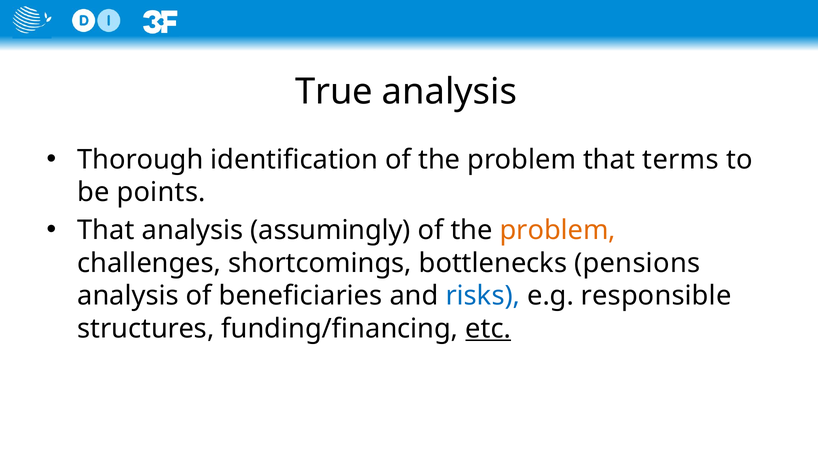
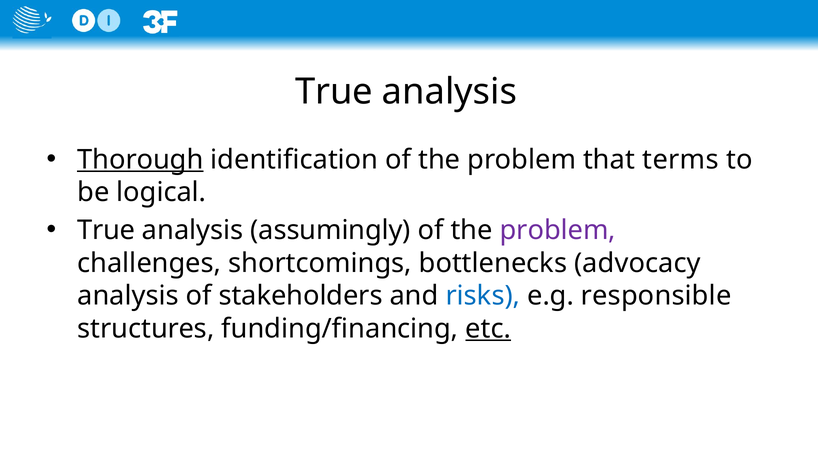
Thorough underline: none -> present
points: points -> logical
That at (106, 231): That -> True
problem at (558, 231) colour: orange -> purple
pensions: pensions -> advocacy
beneficiaries: beneficiaries -> stakeholders
